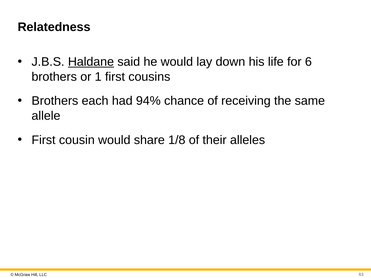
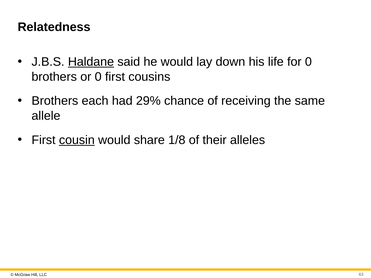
for 6: 6 -> 0
or 1: 1 -> 0
94%: 94% -> 29%
cousin underline: none -> present
